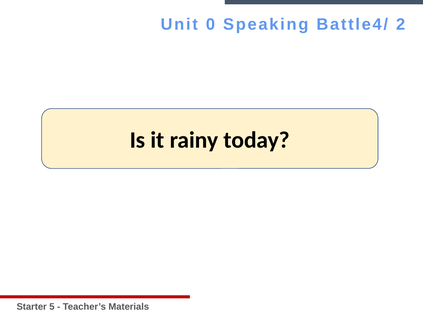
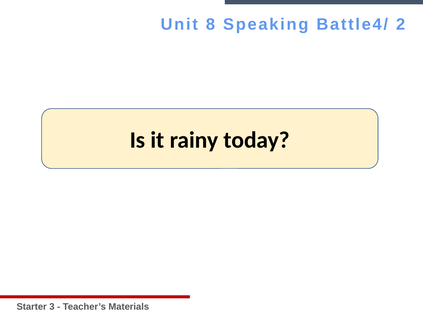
0: 0 -> 8
5: 5 -> 3
